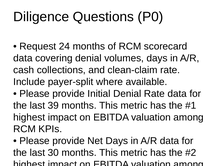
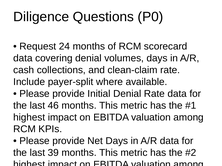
39: 39 -> 46
30: 30 -> 39
